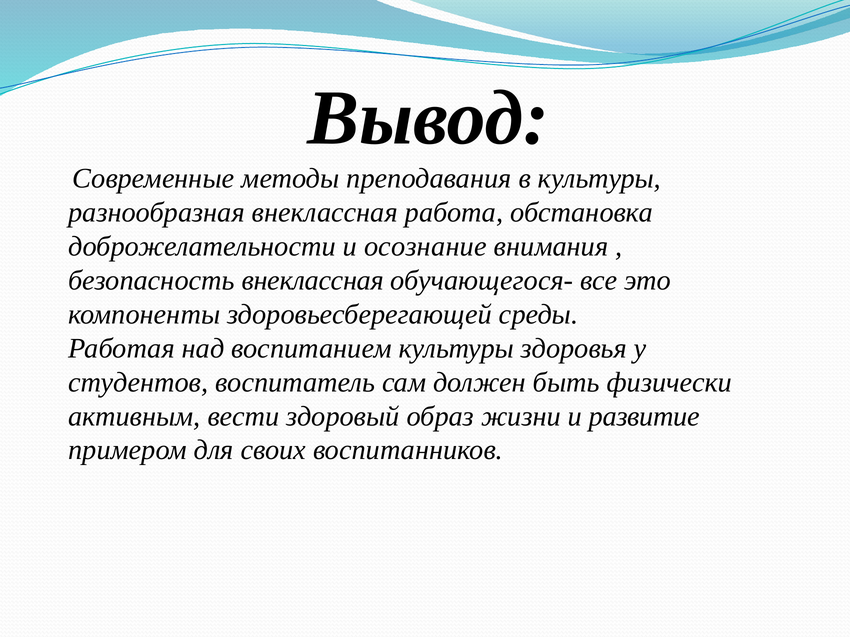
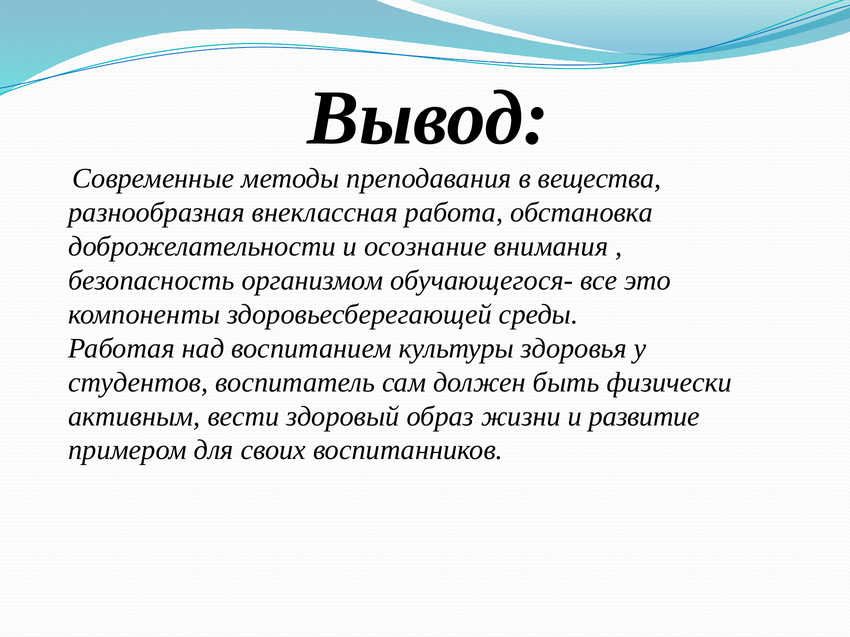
в культуры: культуры -> вещества
безопасность внеклассная: внеклассная -> организмом
